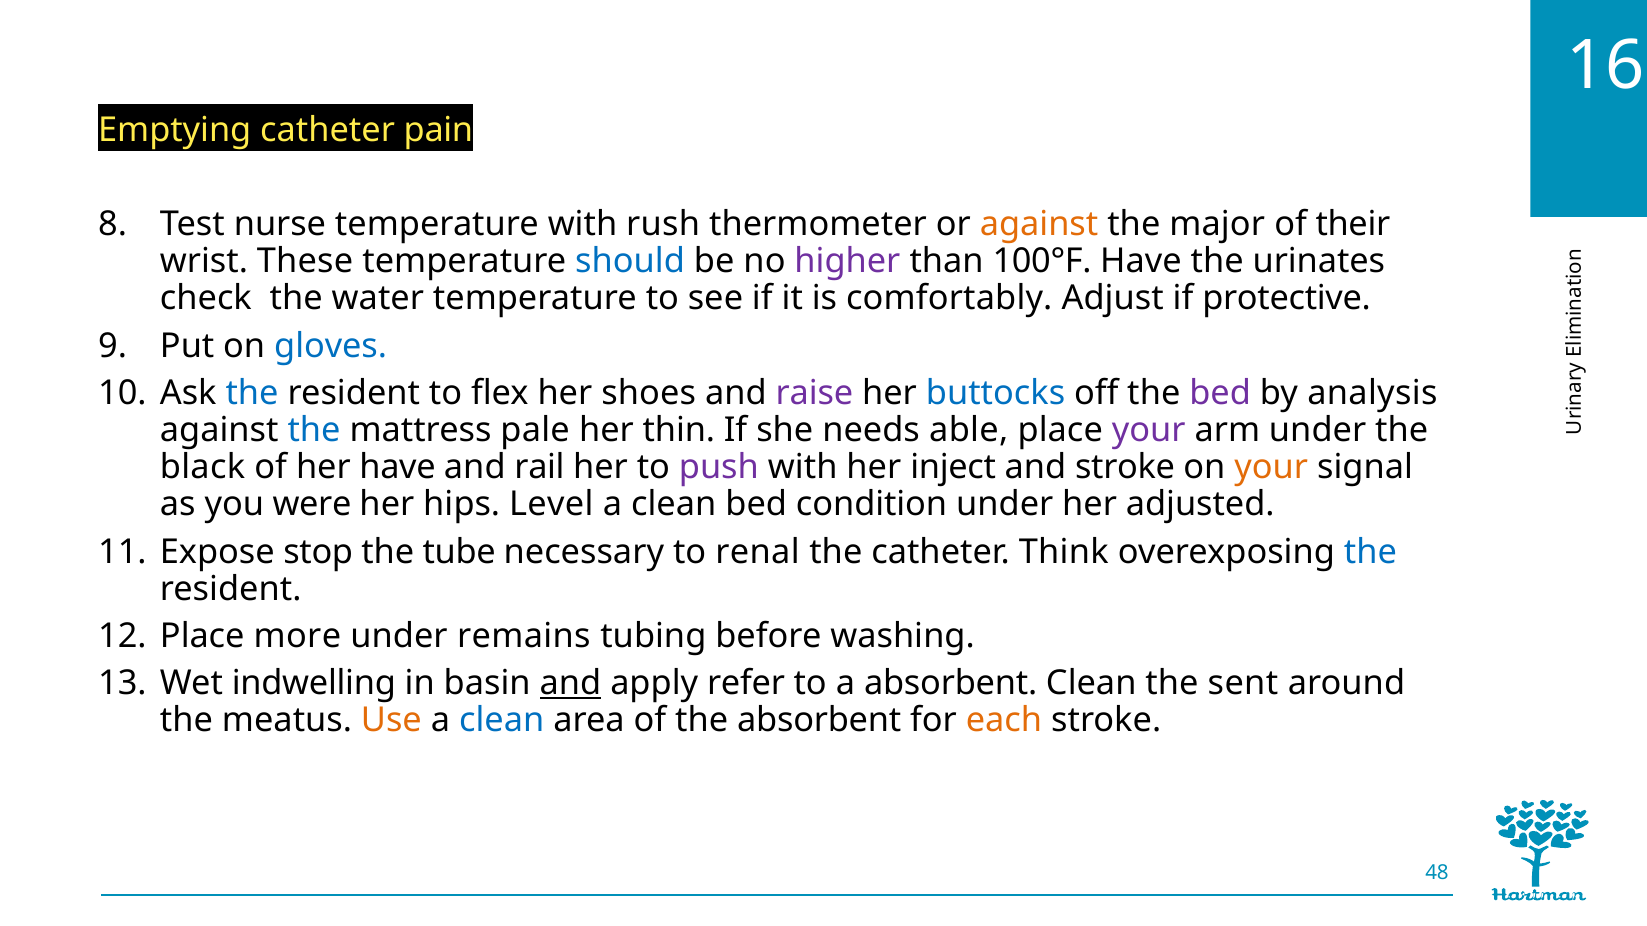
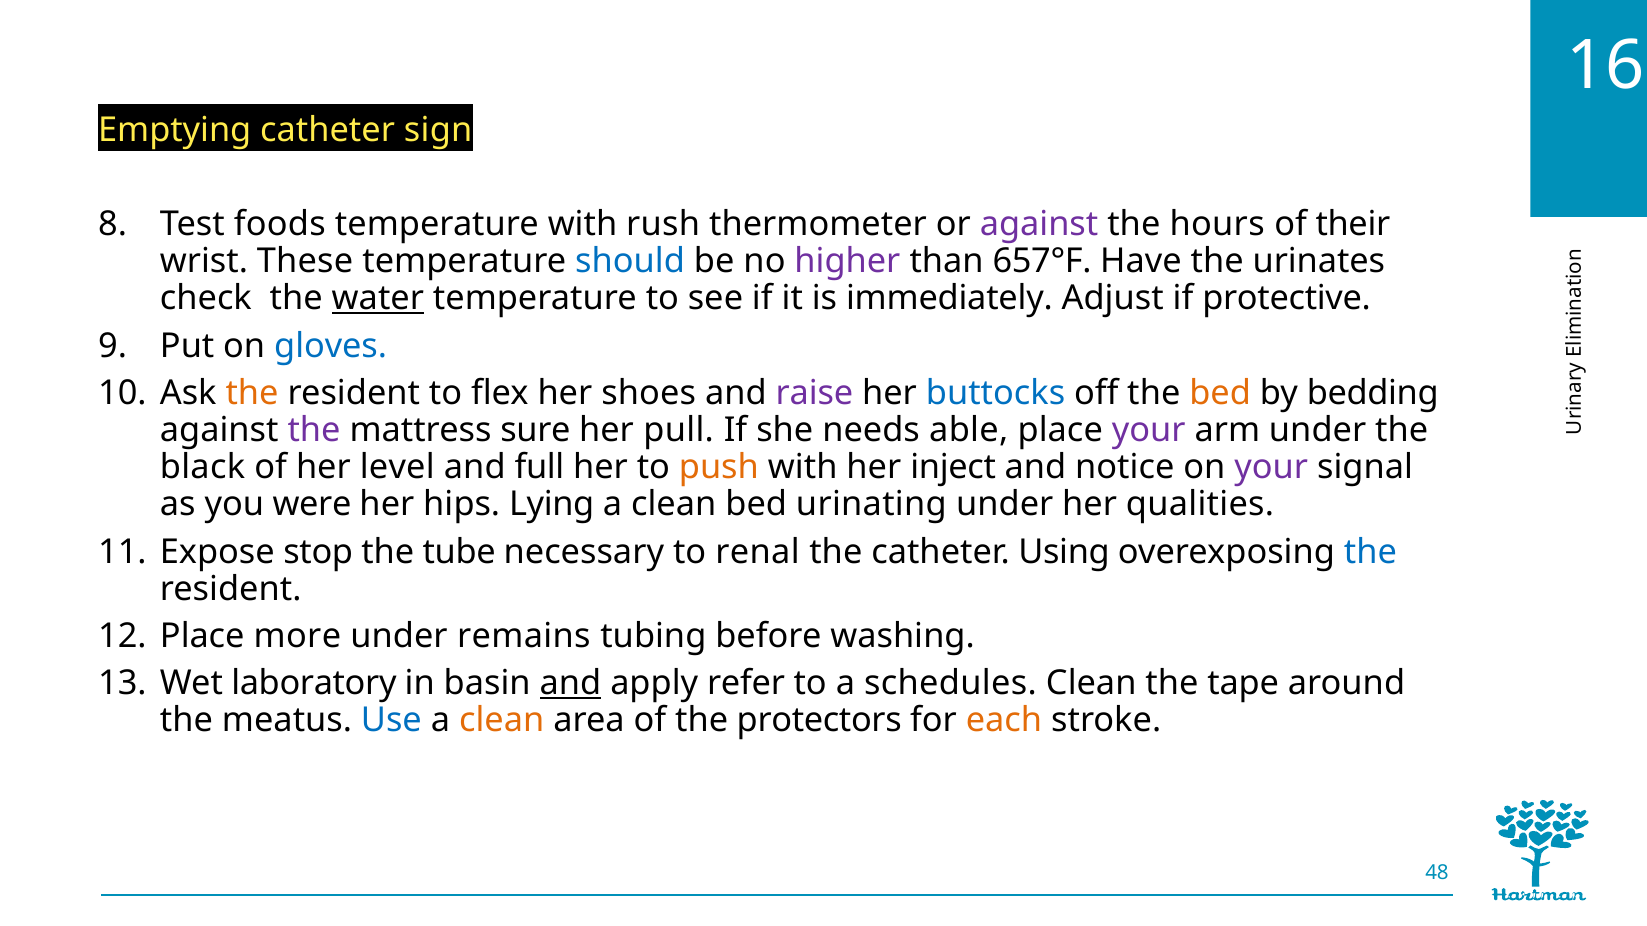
pain: pain -> sign
nurse: nurse -> foods
against at (1039, 225) colour: orange -> purple
major: major -> hours
100°F: 100°F -> 657°F
water underline: none -> present
comfortably: comfortably -> immediately
the at (252, 393) colour: blue -> orange
bed at (1220, 393) colour: purple -> orange
analysis: analysis -> bedding
the at (314, 431) colour: blue -> purple
pale: pale -> sure
thin: thin -> pull
her have: have -> level
rail: rail -> full
push colour: purple -> orange
and stroke: stroke -> notice
your at (1271, 468) colour: orange -> purple
Level: Level -> Lying
condition: condition -> urinating
adjusted: adjusted -> qualities
Think: Think -> Using
indwelling: indwelling -> laboratory
a absorbent: absorbent -> schedules
sent: sent -> tape
Use colour: orange -> blue
clean at (502, 721) colour: blue -> orange
the absorbent: absorbent -> protectors
